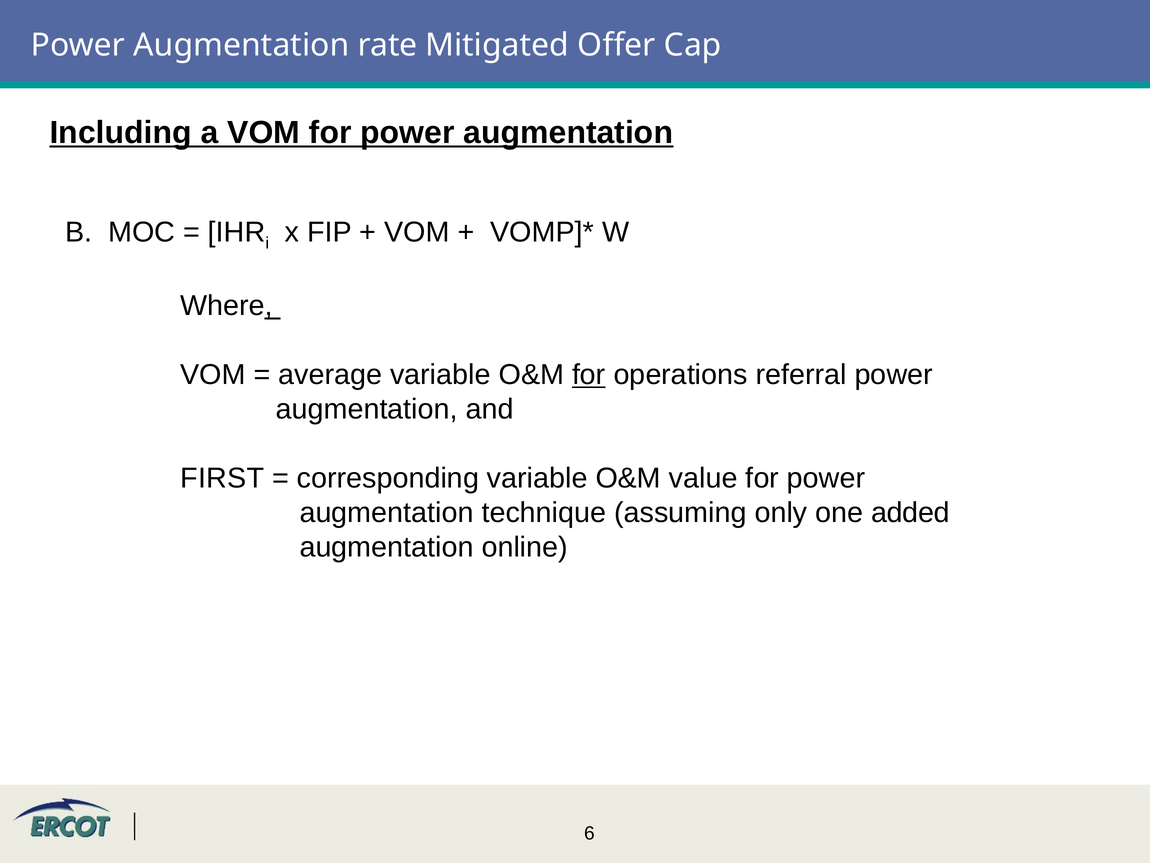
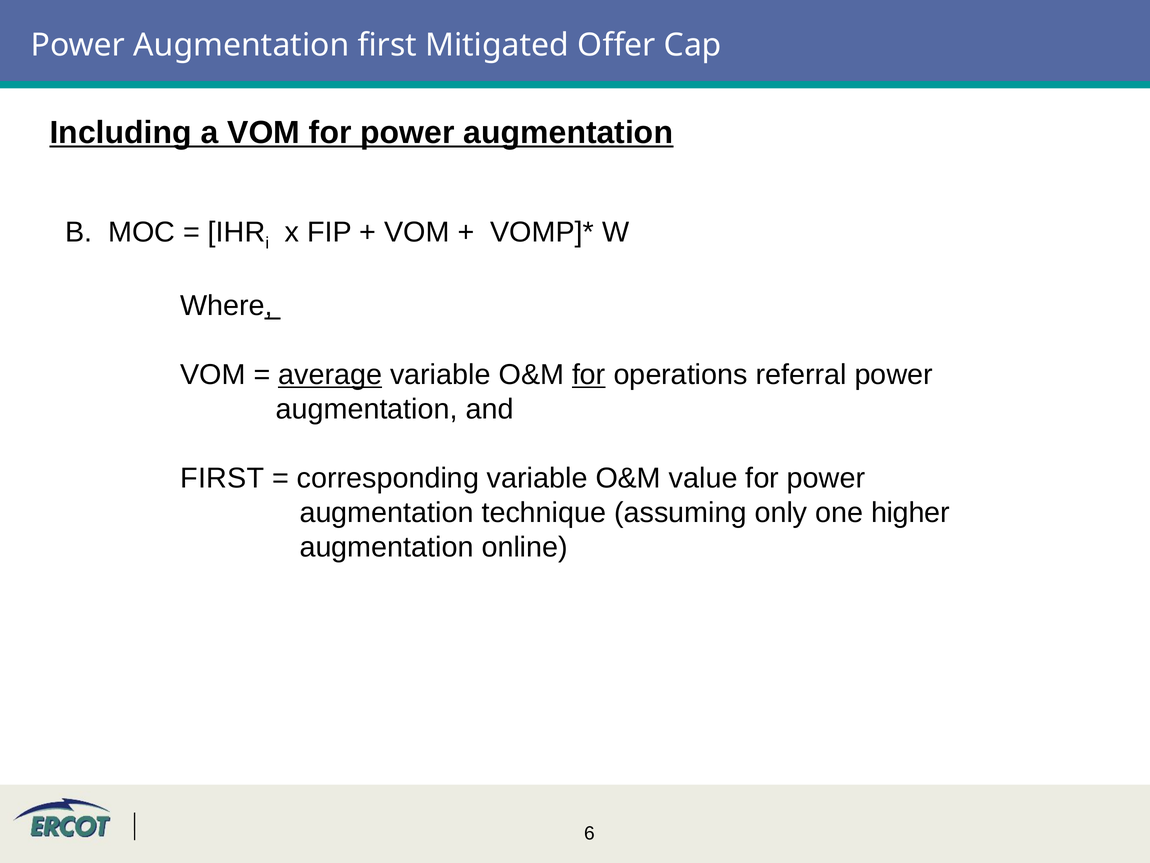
Augmentation rate: rate -> first
average underline: none -> present
added: added -> higher
